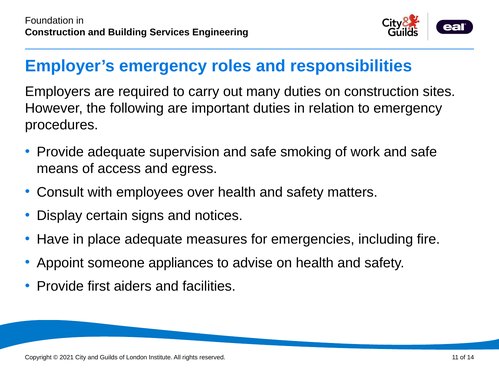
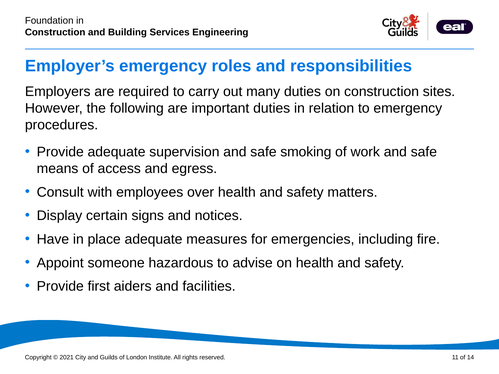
appliances: appliances -> hazardous
